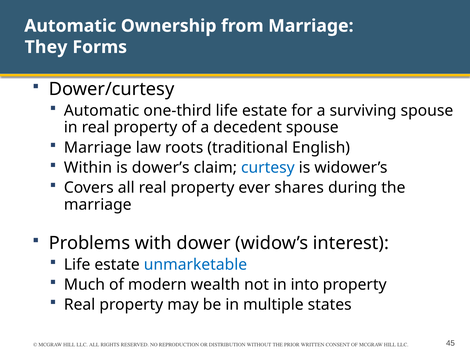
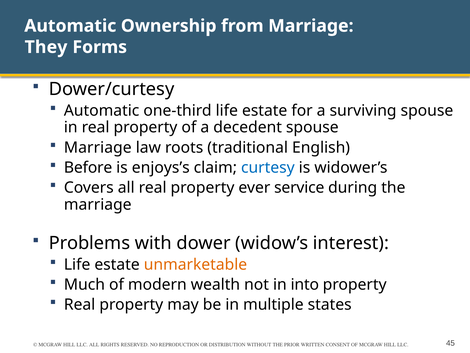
Within: Within -> Before
dower’s: dower’s -> enjoys’s
shares: shares -> service
unmarketable colour: blue -> orange
